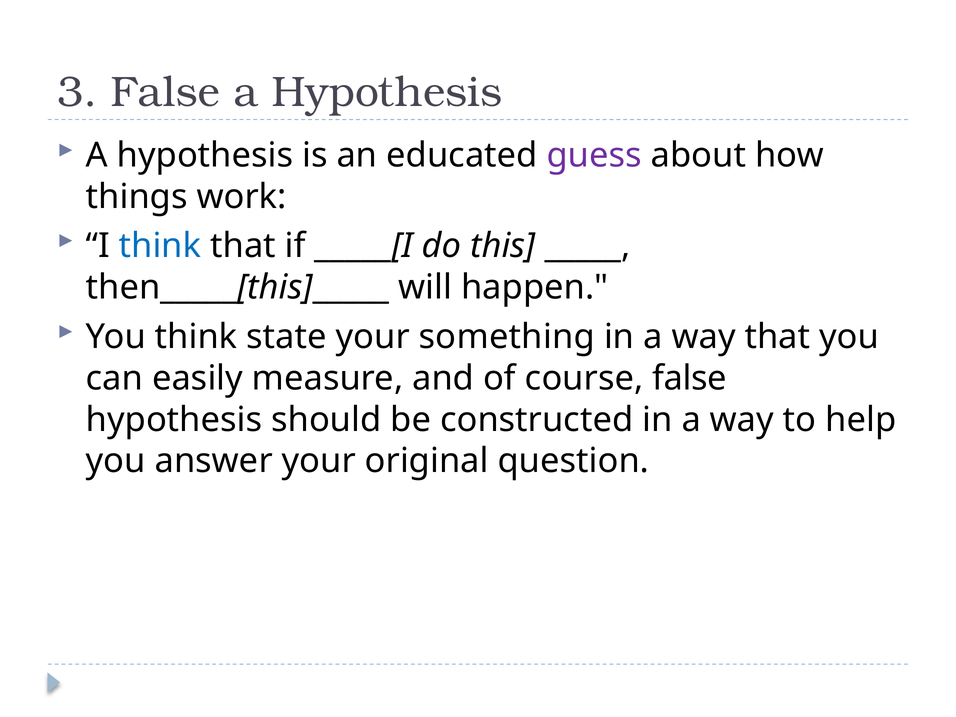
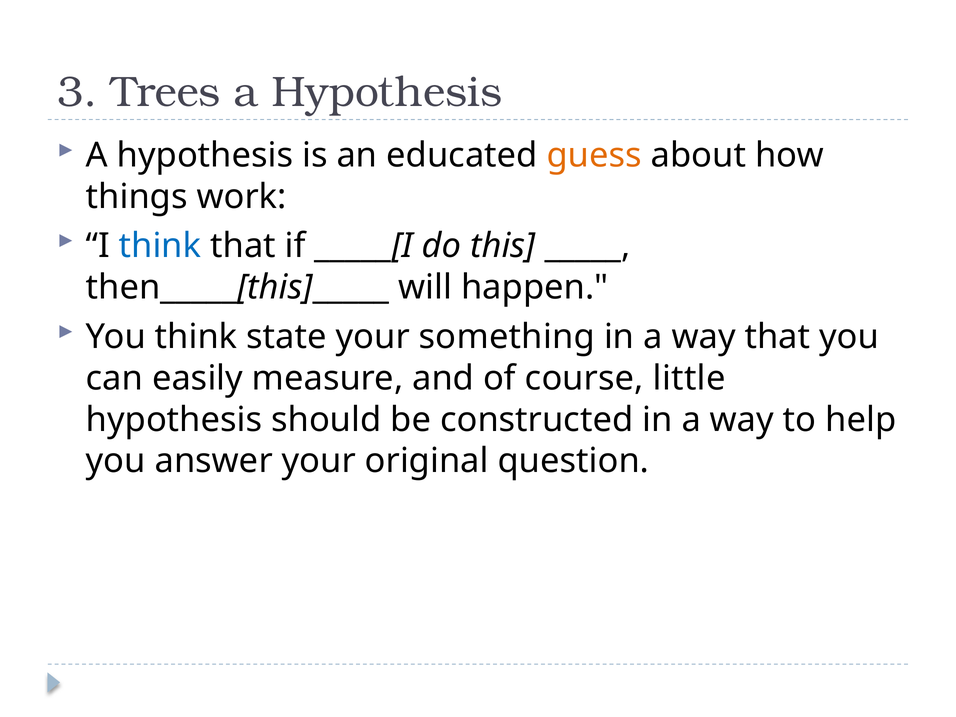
3 False: False -> Trees
guess colour: purple -> orange
course false: false -> little
